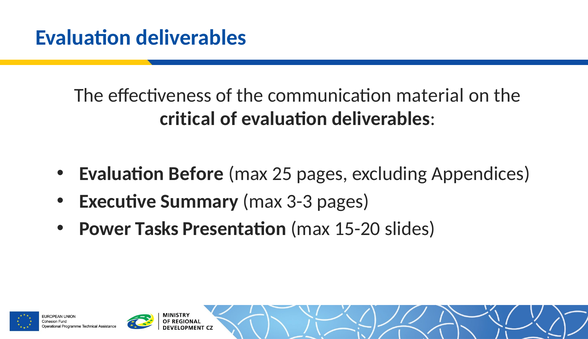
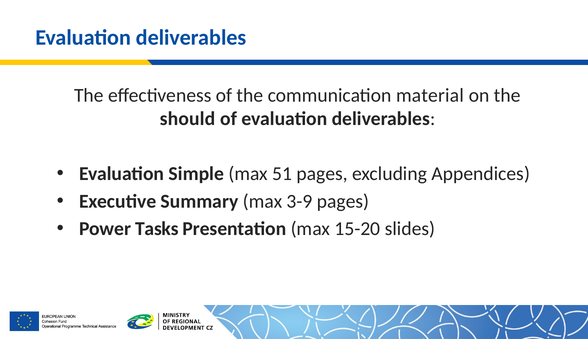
critical: critical -> should
Before: Before -> Simple
25: 25 -> 51
3-3: 3-3 -> 3-9
